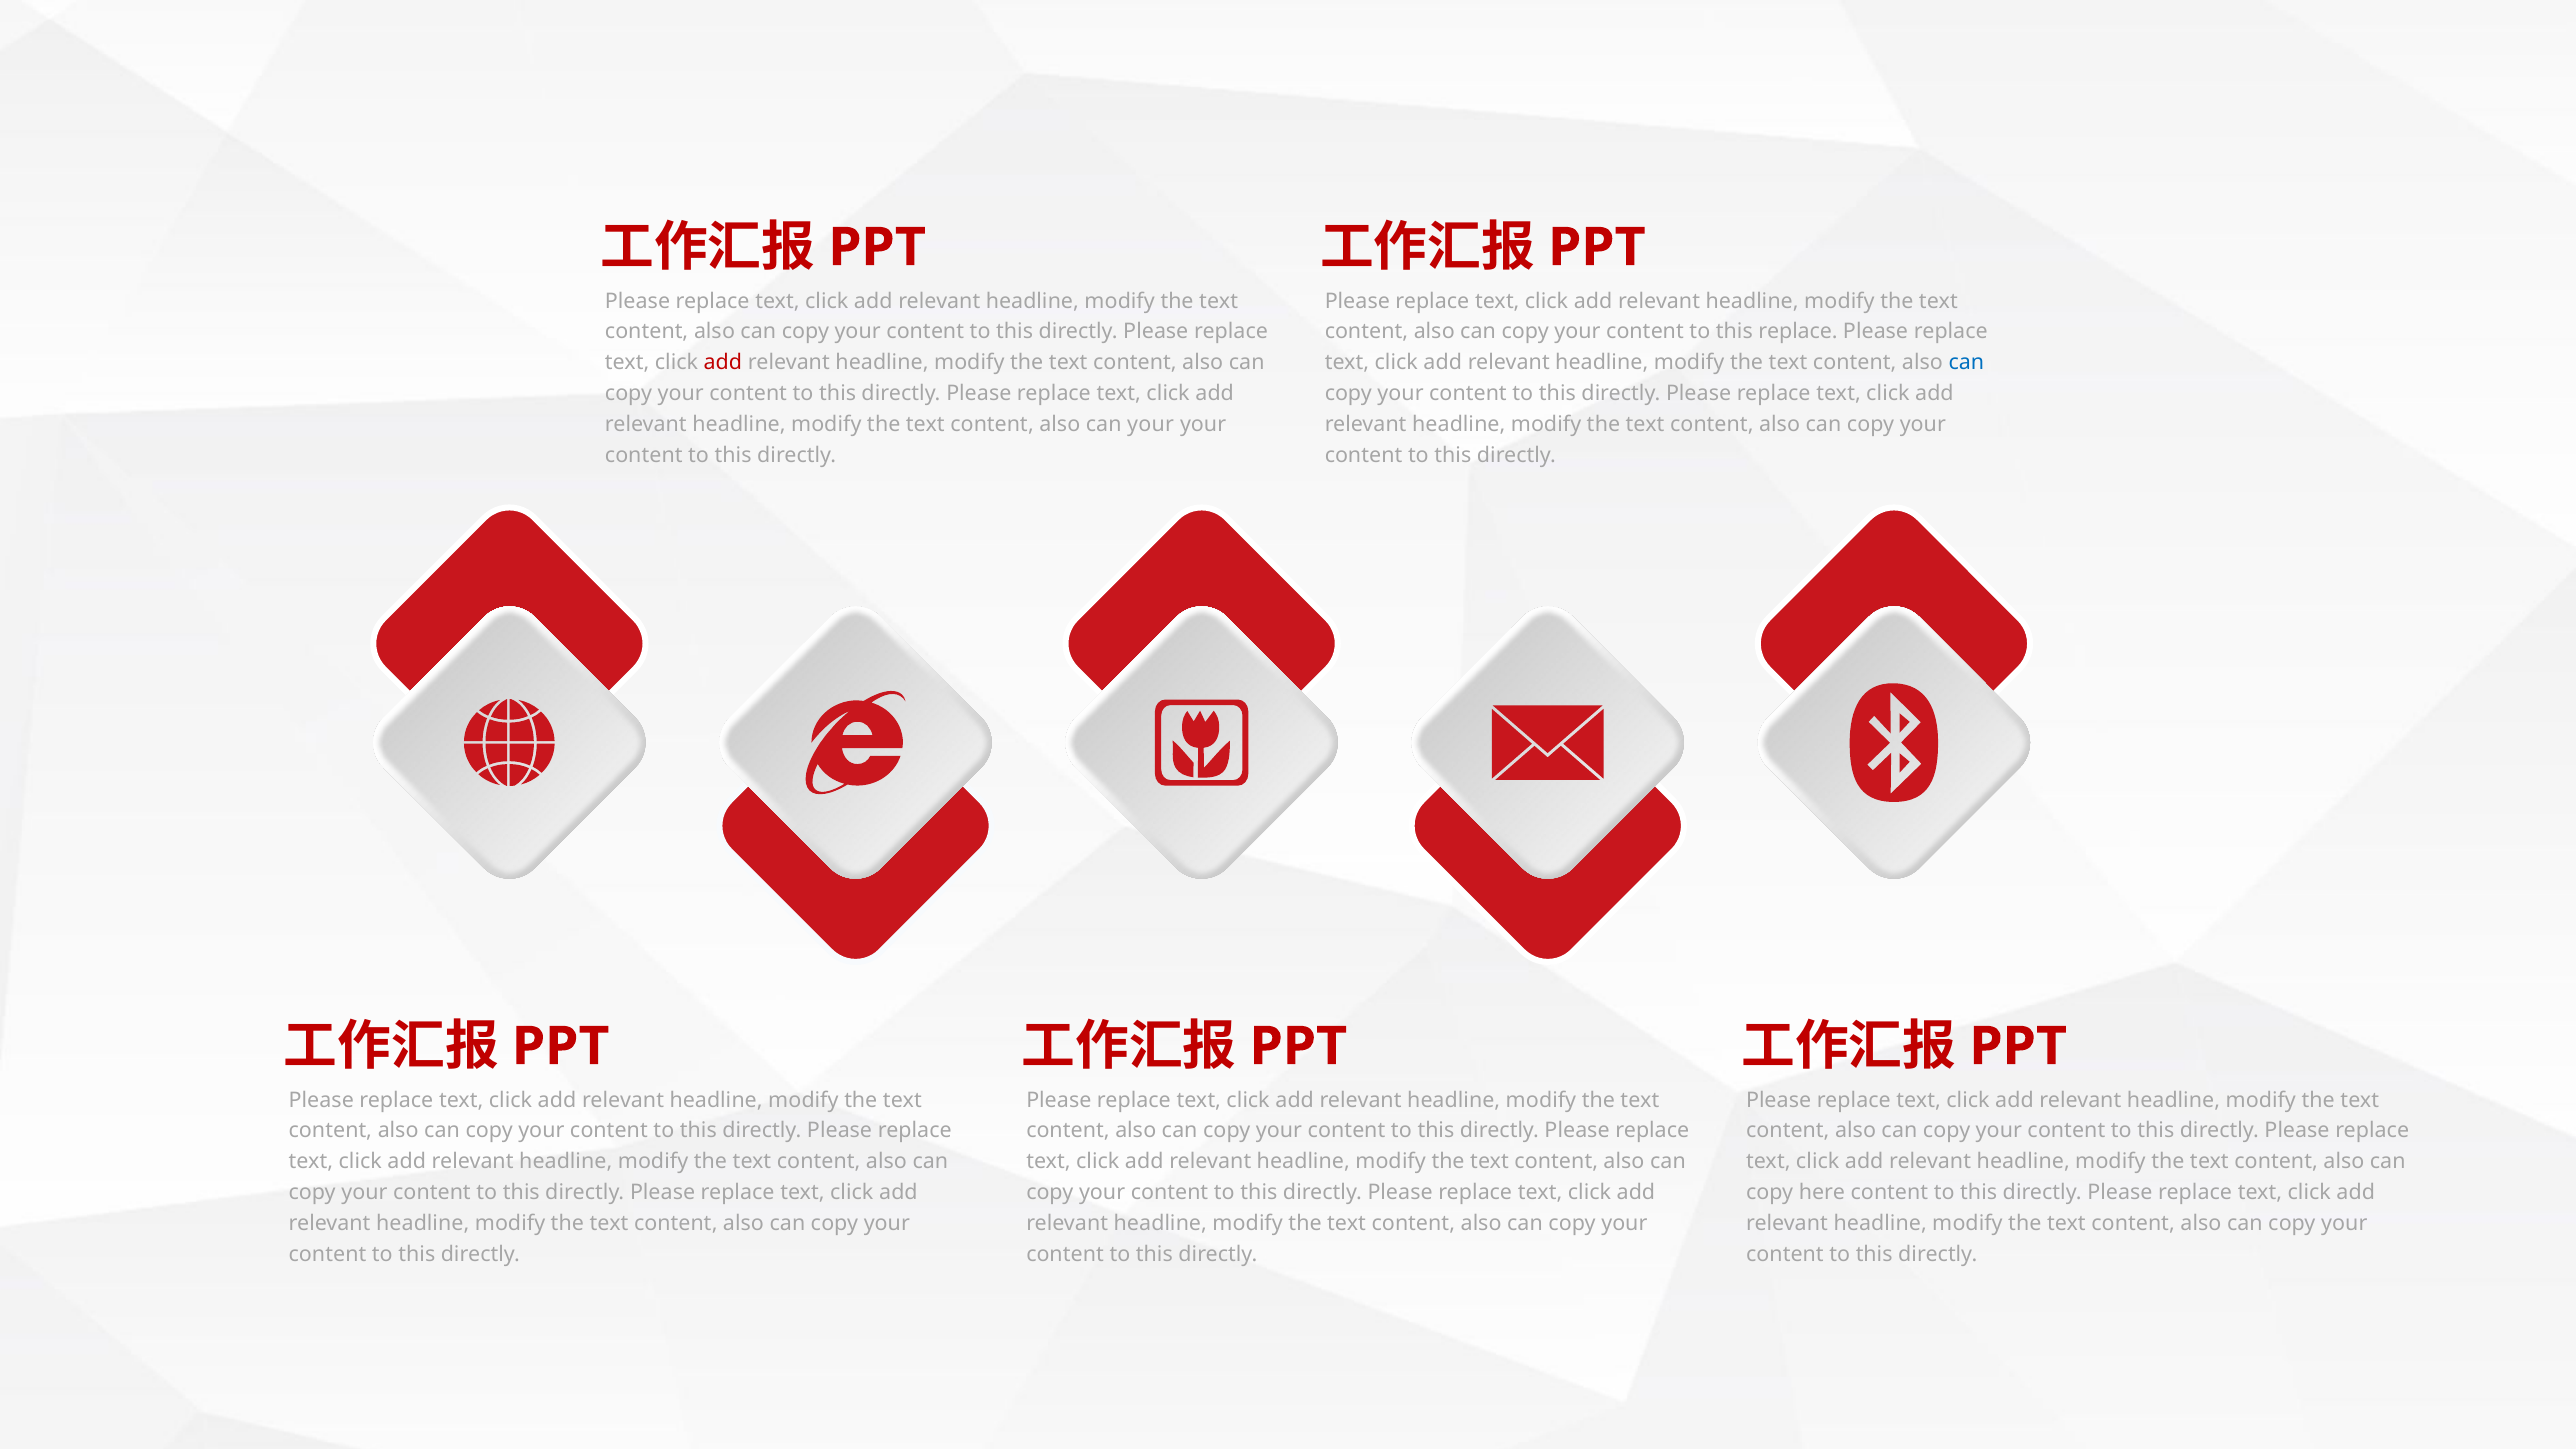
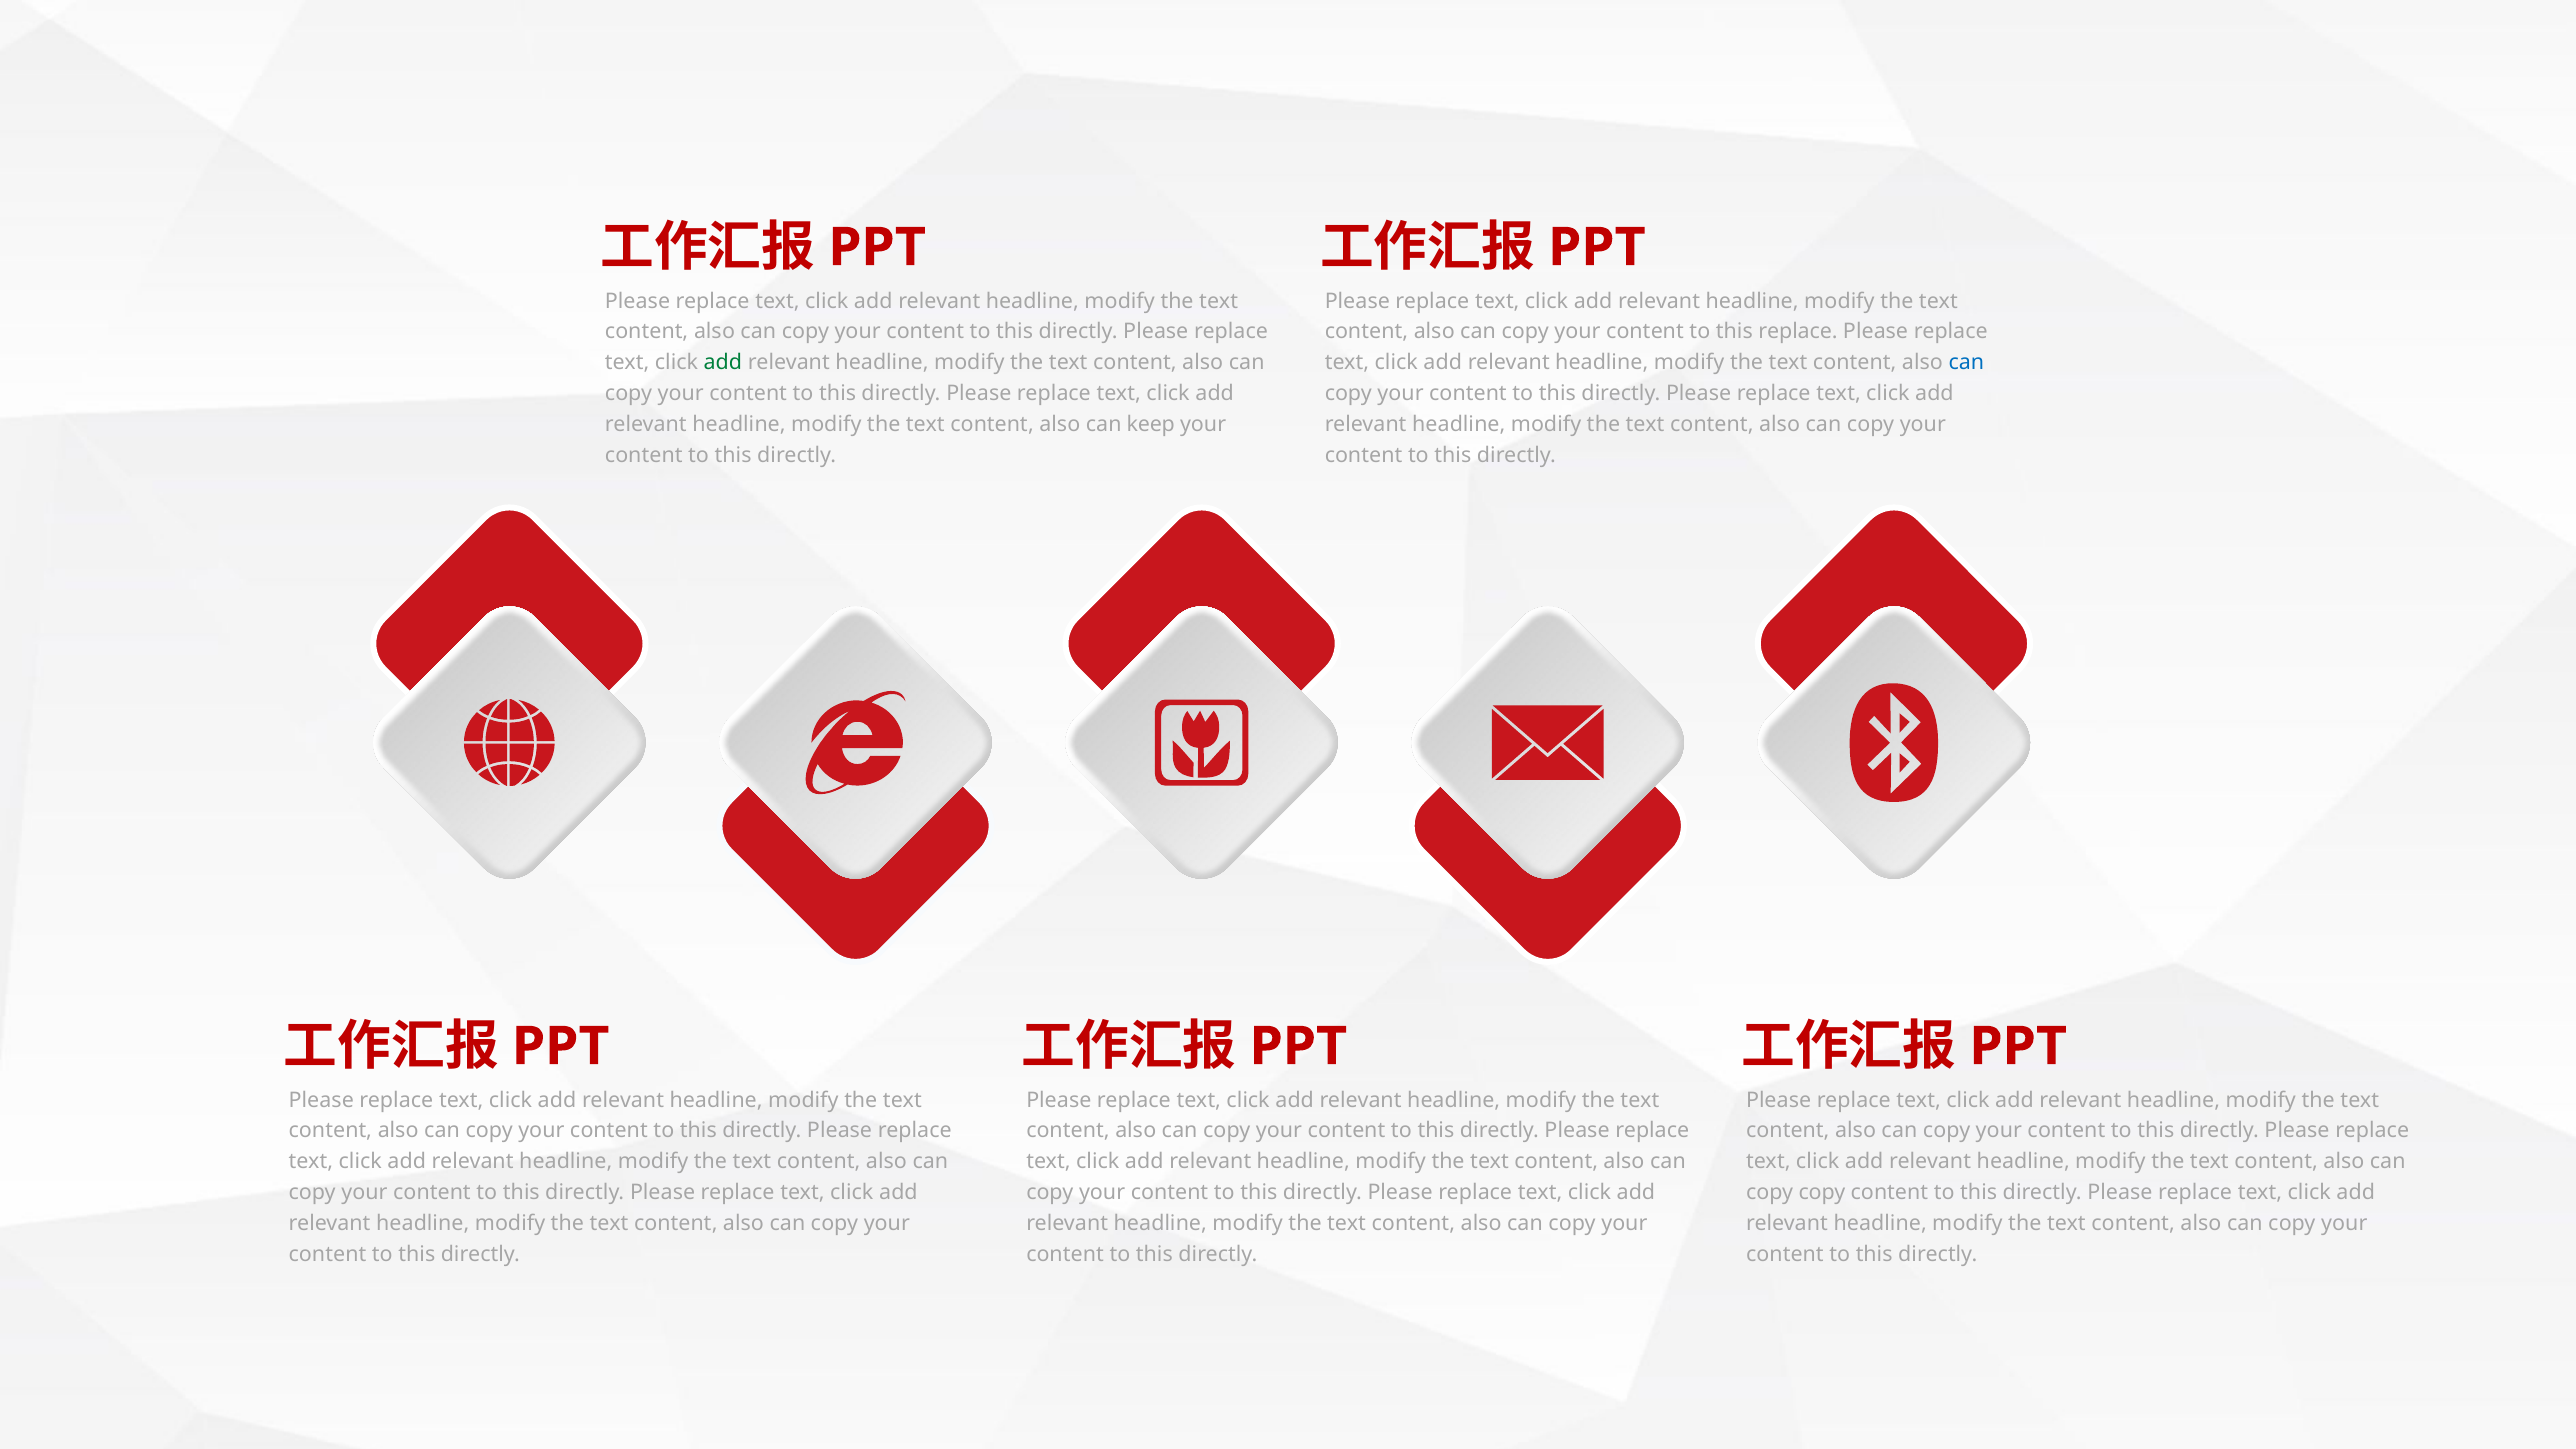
add at (723, 363) colour: red -> green
can your: your -> keep
copy here: here -> copy
